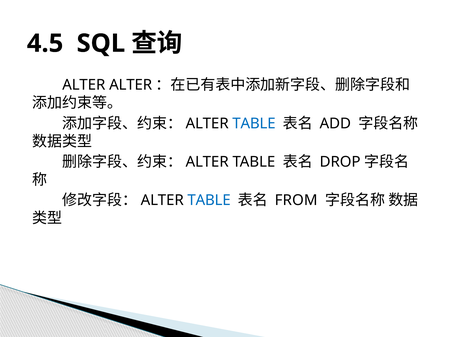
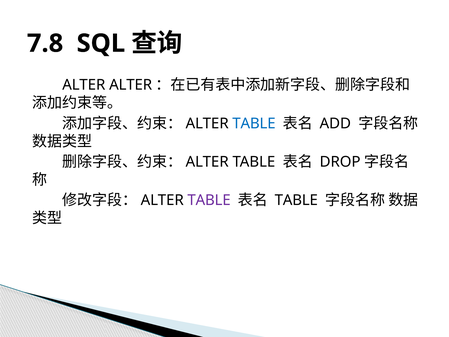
4.5: 4.5 -> 7.8
TABLE at (209, 200) colour: blue -> purple
FROM at (296, 200): FROM -> TABLE
